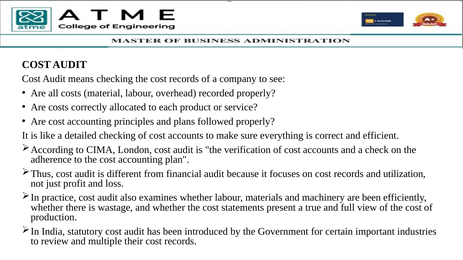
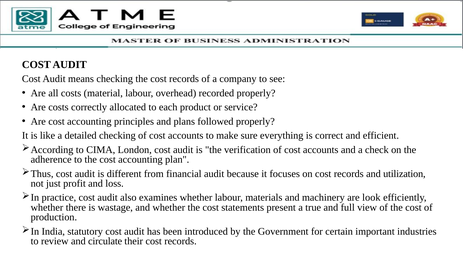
are been: been -> look
multiple: multiple -> circulate
